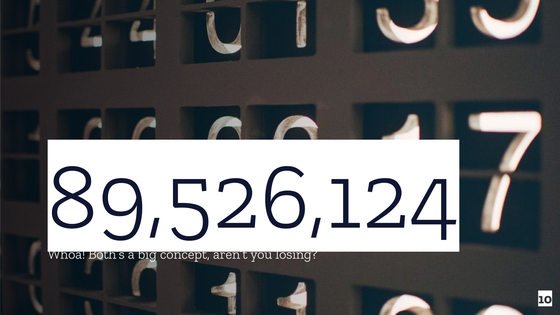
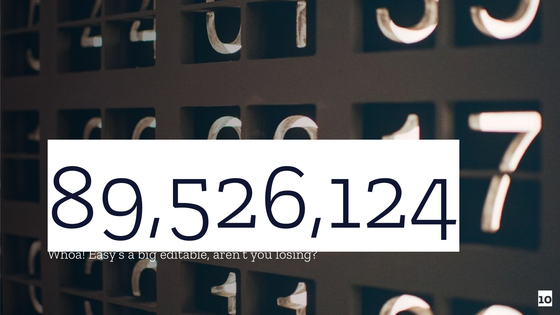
Both’s: Both’s -> Easy’s
concept: concept -> editable
